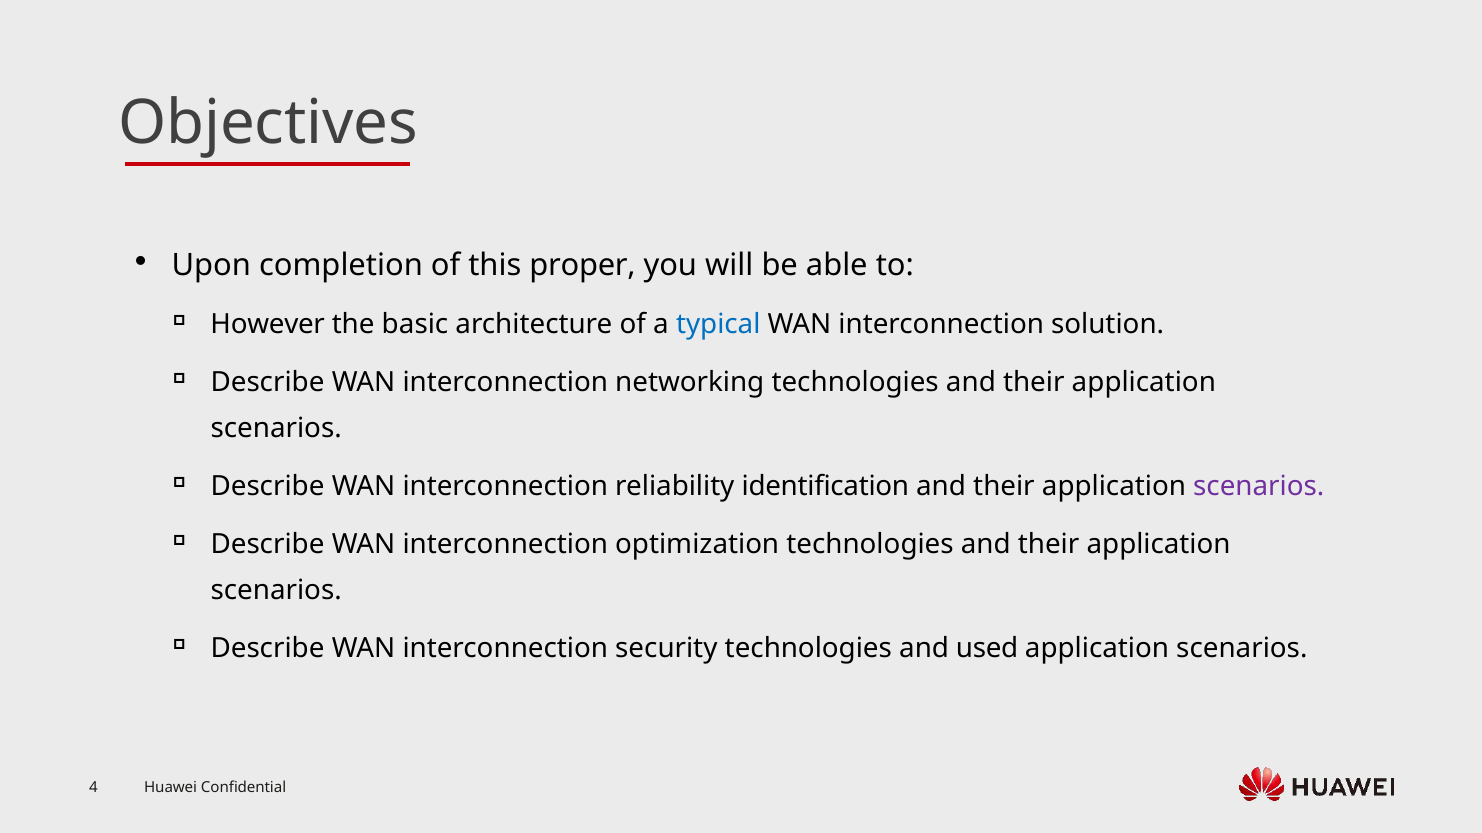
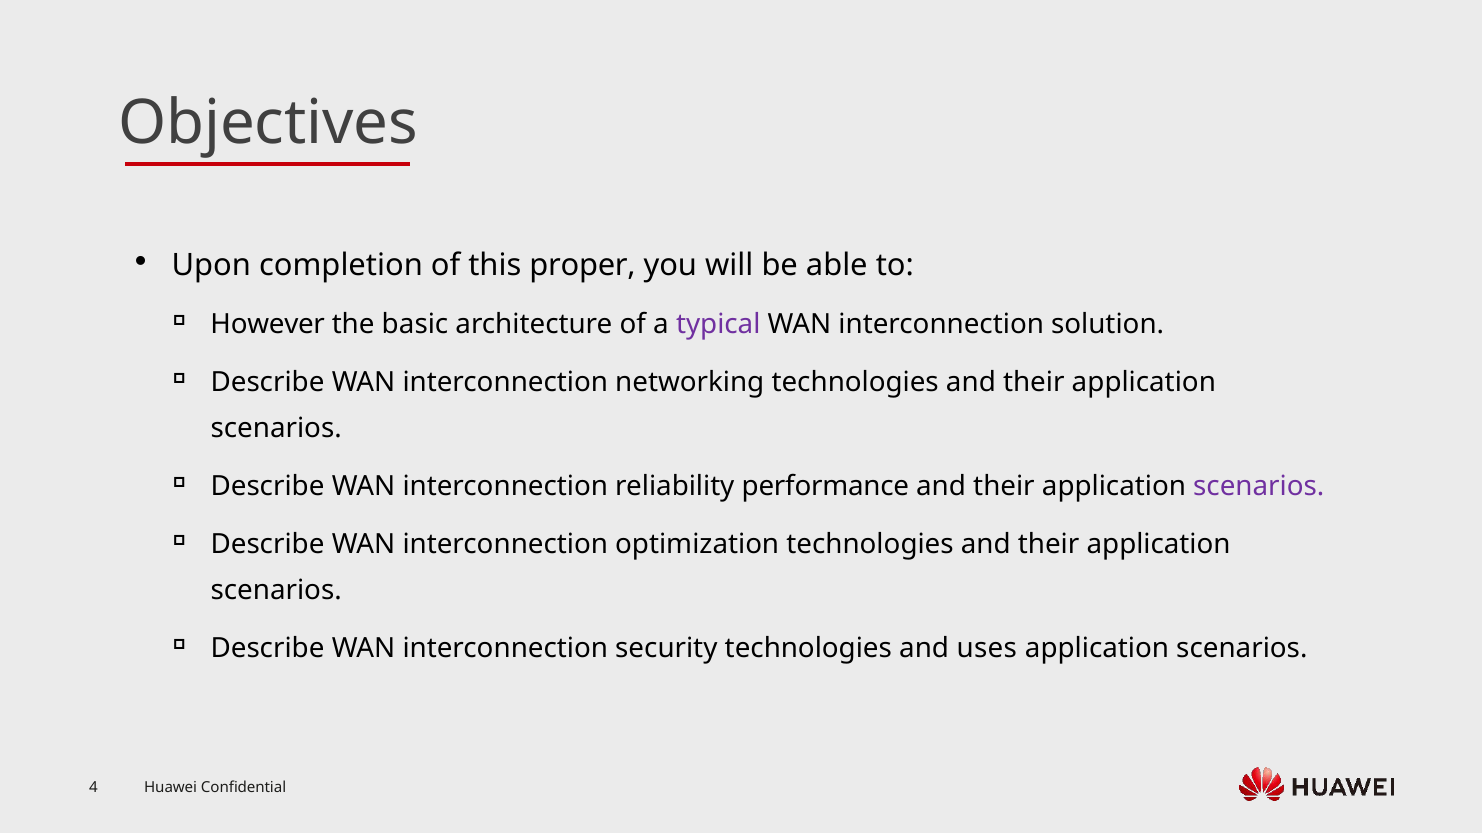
typical colour: blue -> purple
identification: identification -> performance
used: used -> uses
